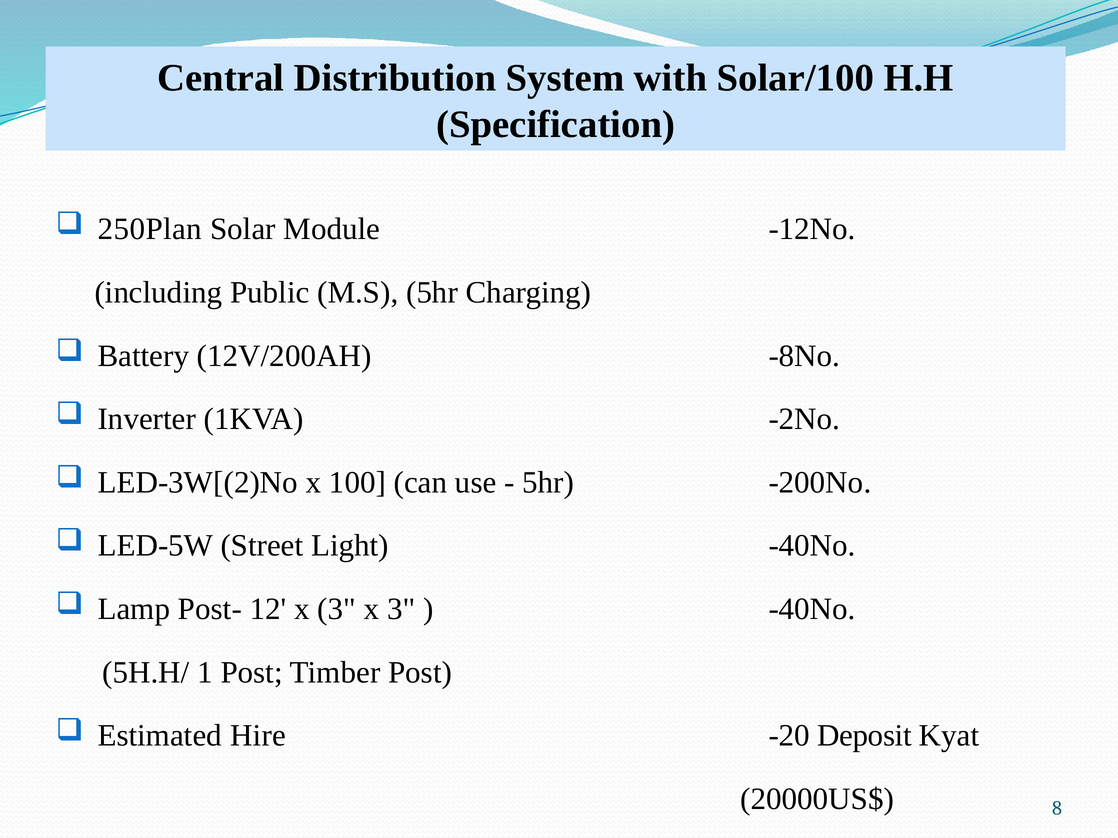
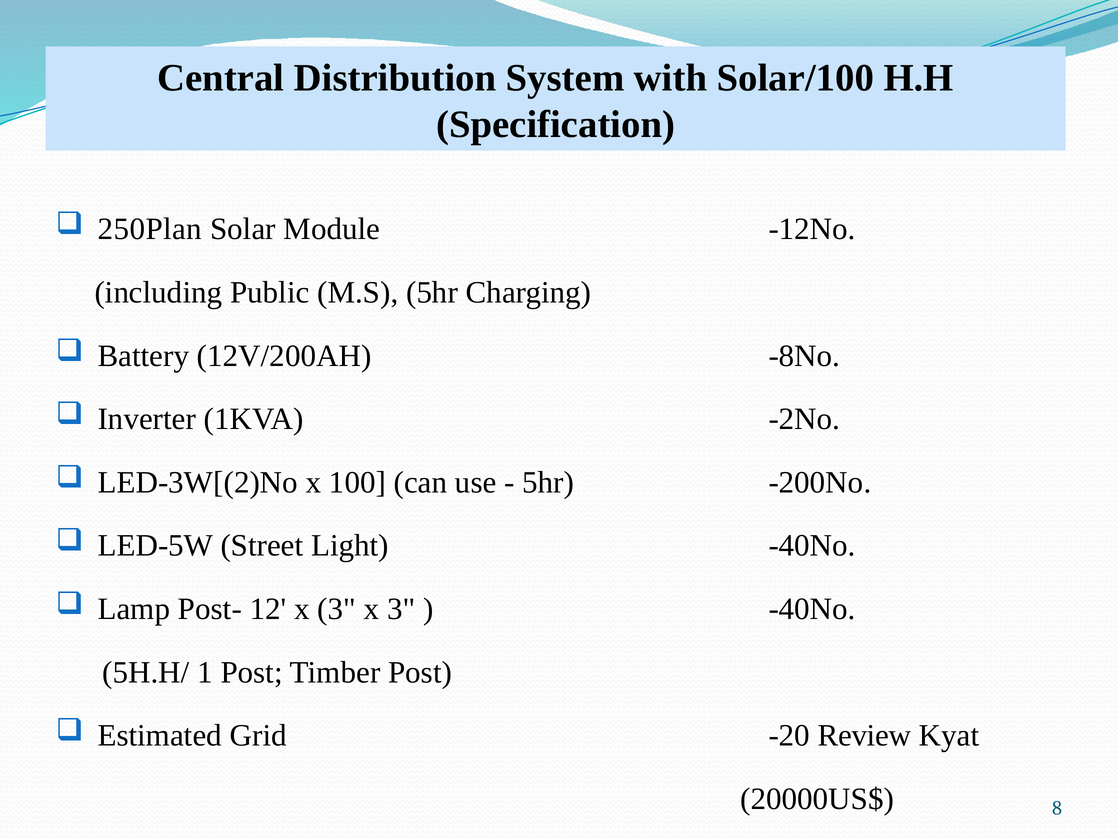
Hire: Hire -> Grid
Deposit: Deposit -> Review
